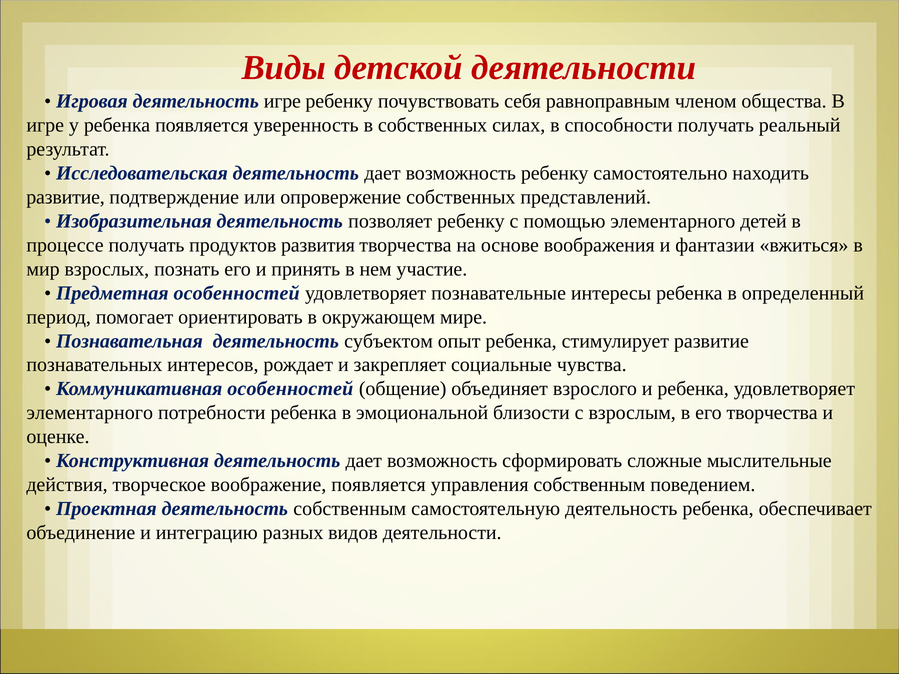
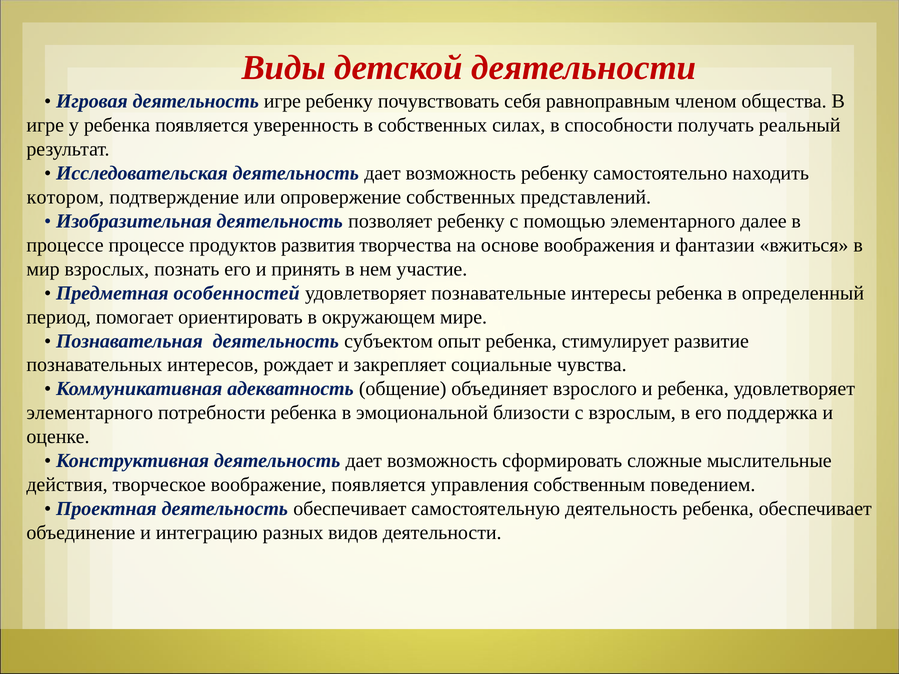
развитие at (66, 197): развитие -> котором
детей: детей -> далее
процессе получать: получать -> процессе
Коммуникативная особенностей: особенностей -> адекватность
его творчества: творчества -> поддержка
деятельность собственным: собственным -> обеспечивает
